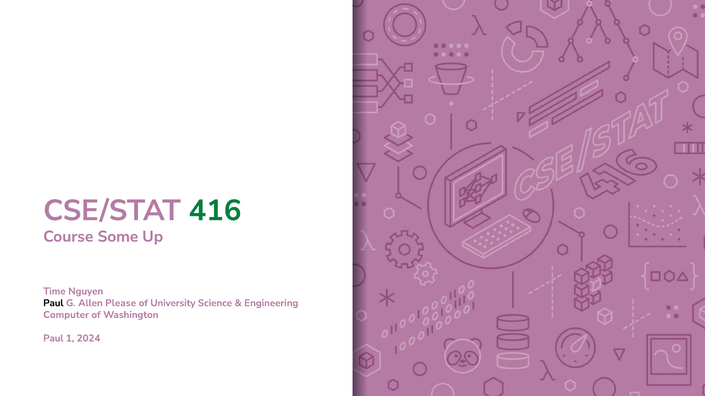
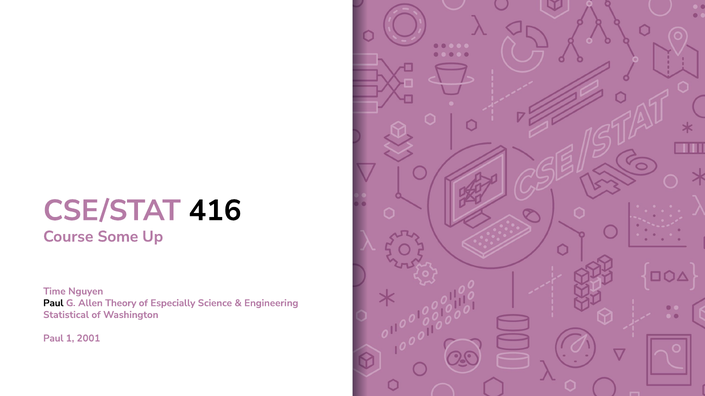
416 colour: green -> black
Please: Please -> Theory
University: University -> Especially
Computer: Computer -> Statistical
2024: 2024 -> 2001
